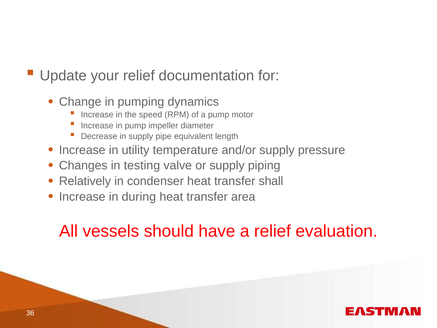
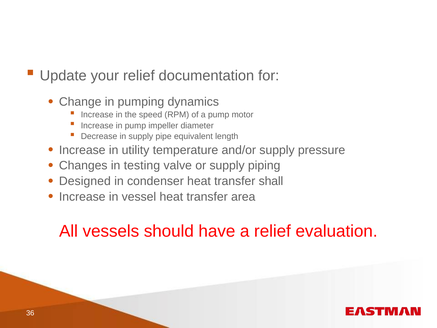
Relatively: Relatively -> Designed
during: during -> vessel
